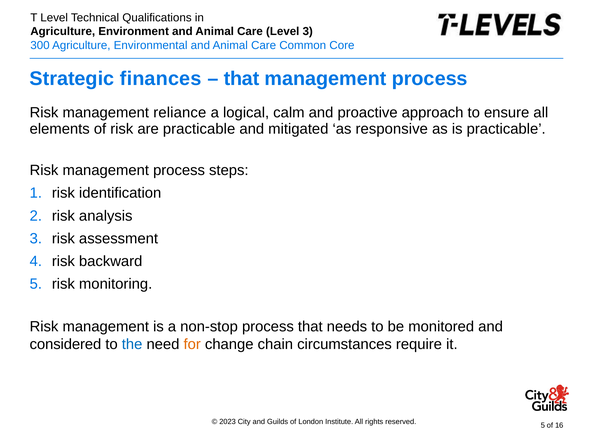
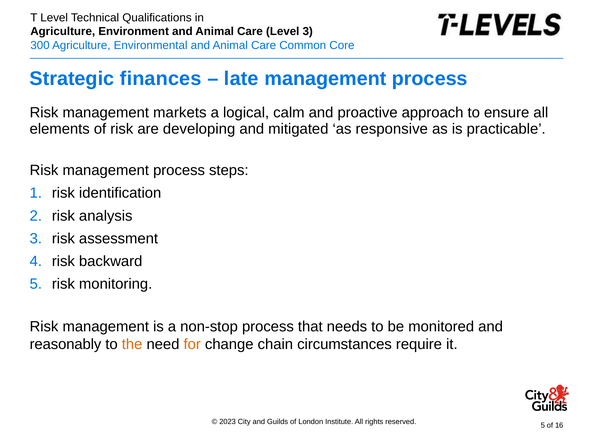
that at (242, 79): that -> late
reliance: reliance -> markets
are practicable: practicable -> developing
considered: considered -> reasonably
the colour: blue -> orange
